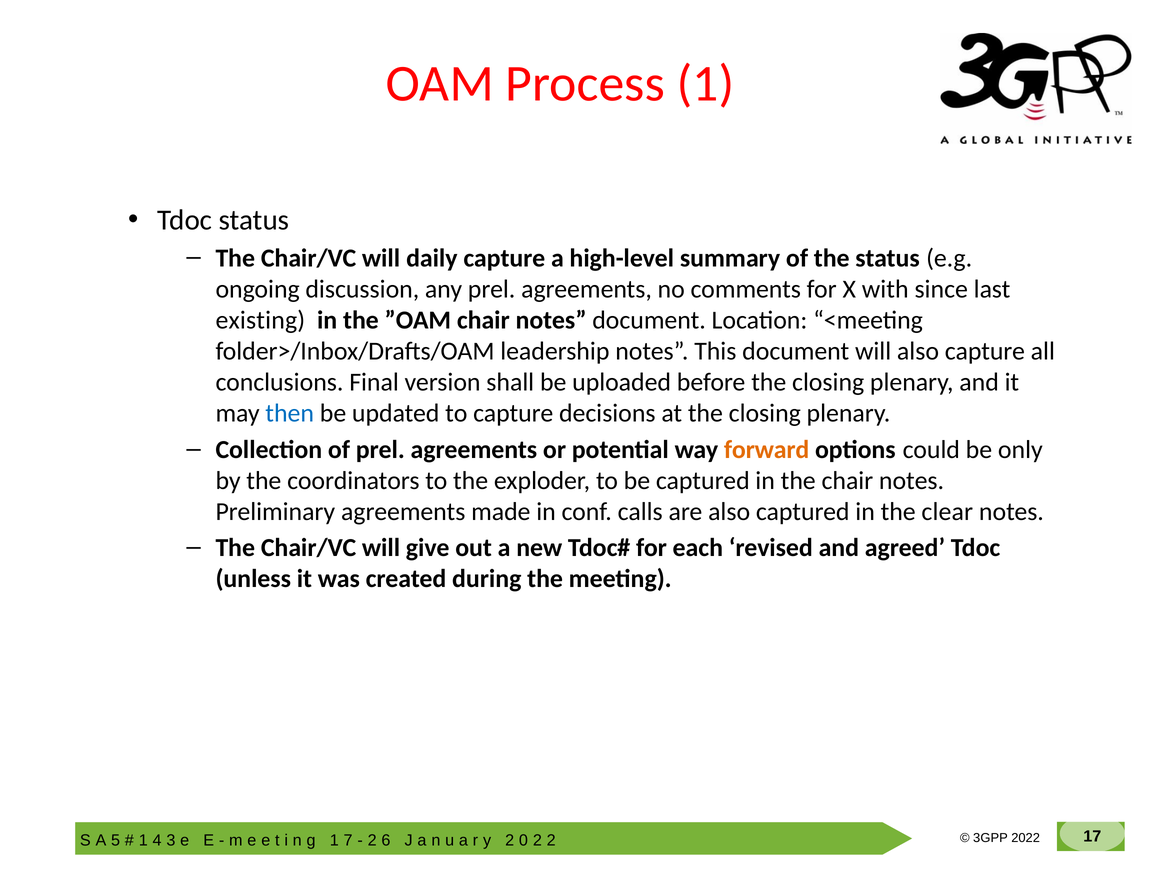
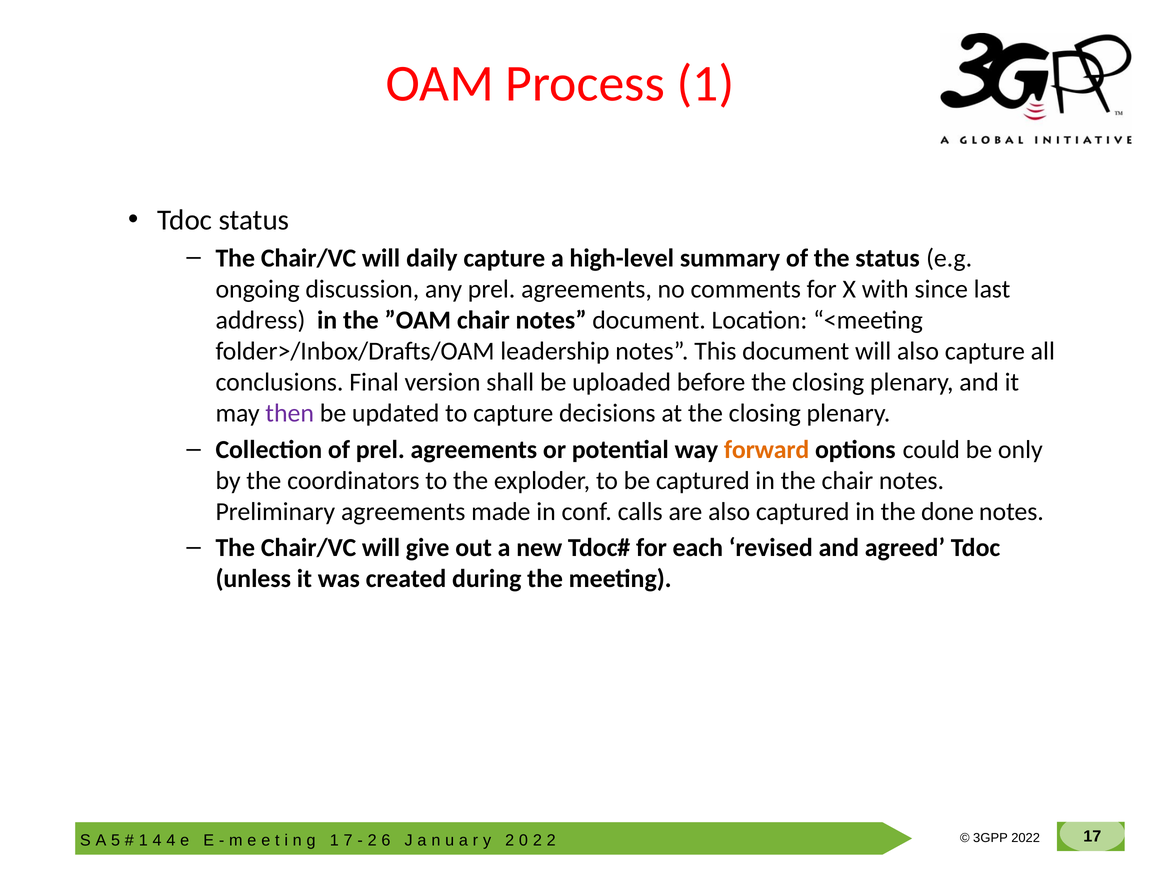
existing: existing -> address
then colour: blue -> purple
clear: clear -> done
3 at (171, 840): 3 -> 4
